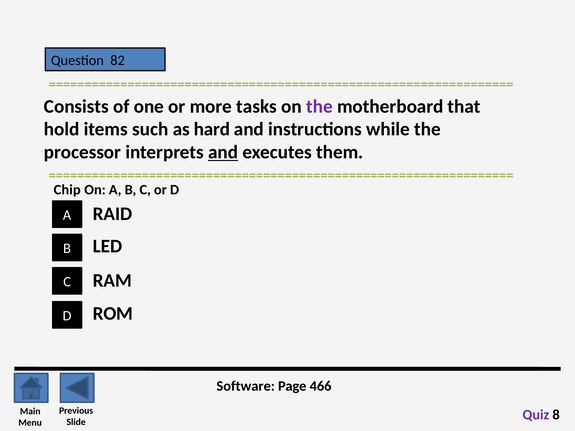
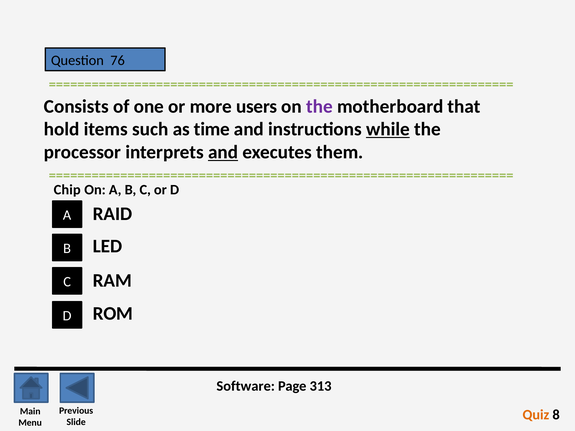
82: 82 -> 76
tasks: tasks -> users
hard: hard -> time
while underline: none -> present
466: 466 -> 313
Quiz colour: purple -> orange
